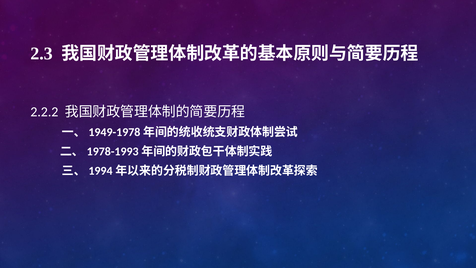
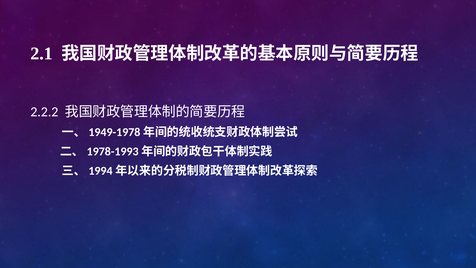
2.3: 2.3 -> 2.1
